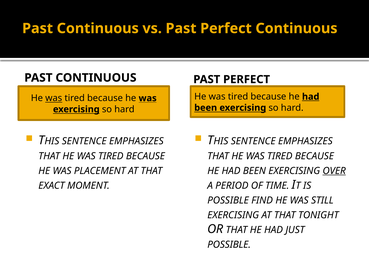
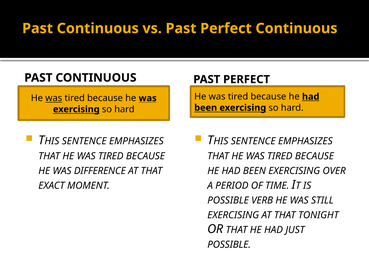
PLACEMENT: PLACEMENT -> DIFFERENCE
OVER underline: present -> none
FIND: FIND -> VERB
